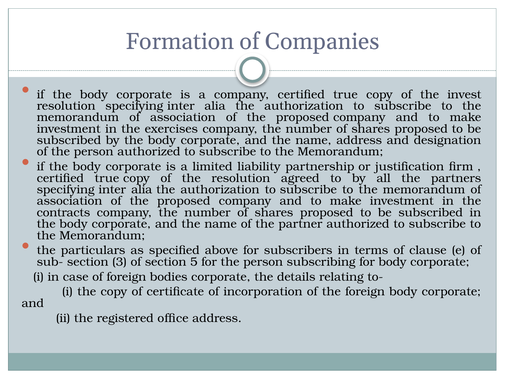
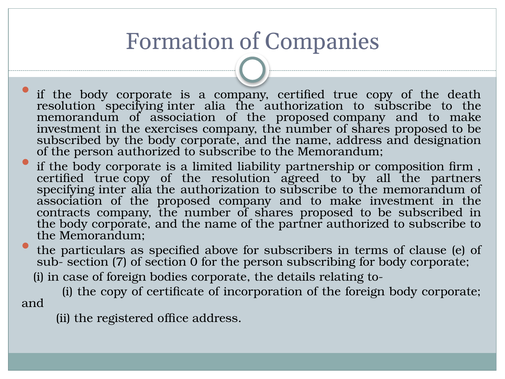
invest: invest -> death
justification: justification -> composition
3: 3 -> 7
5: 5 -> 0
